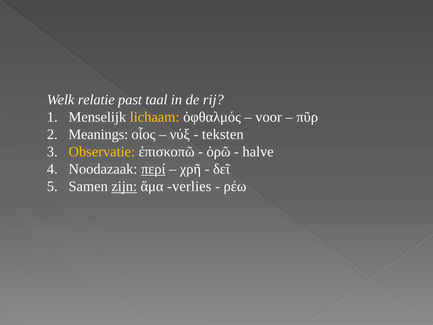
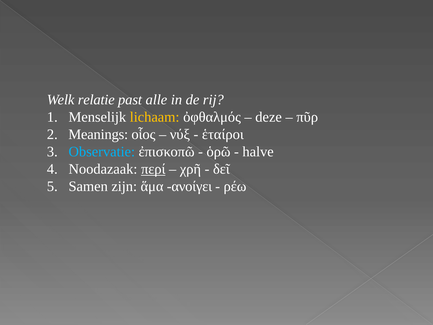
taal: taal -> alle
voor: voor -> deze
teksten: teksten -> ἑταίροι
Observatie colour: yellow -> light blue
zijn underline: present -> none
verlies: verlies -> ανοίγει
